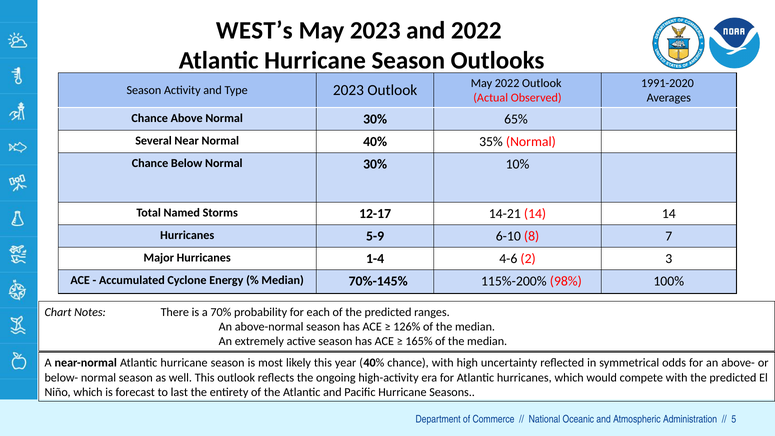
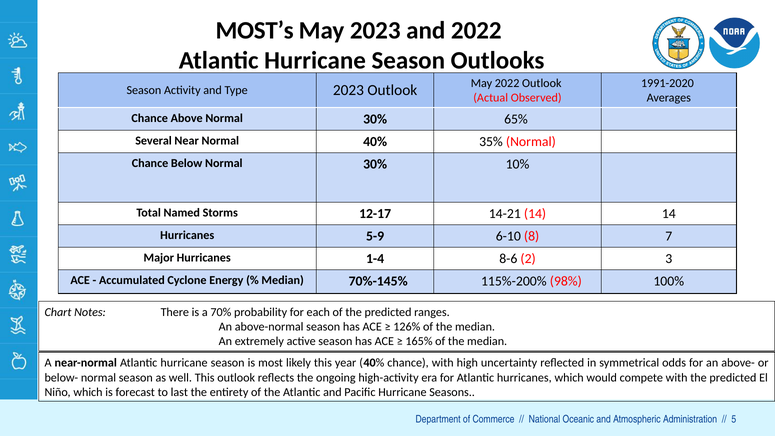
WEST’s: WEST’s -> MOST’s
4-6: 4-6 -> 8-6
